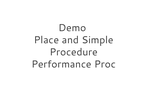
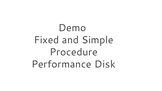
Place: Place -> Fixed
Proc: Proc -> Disk
